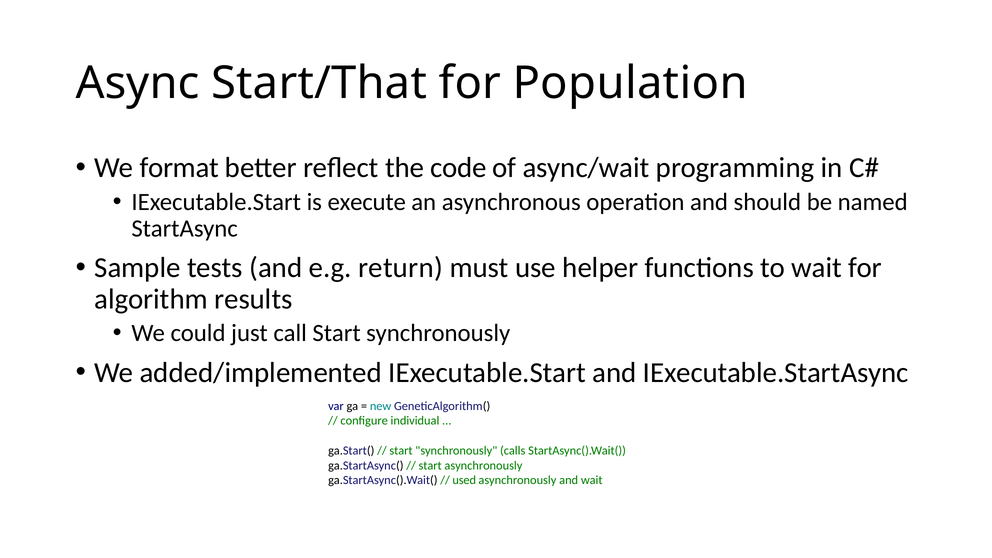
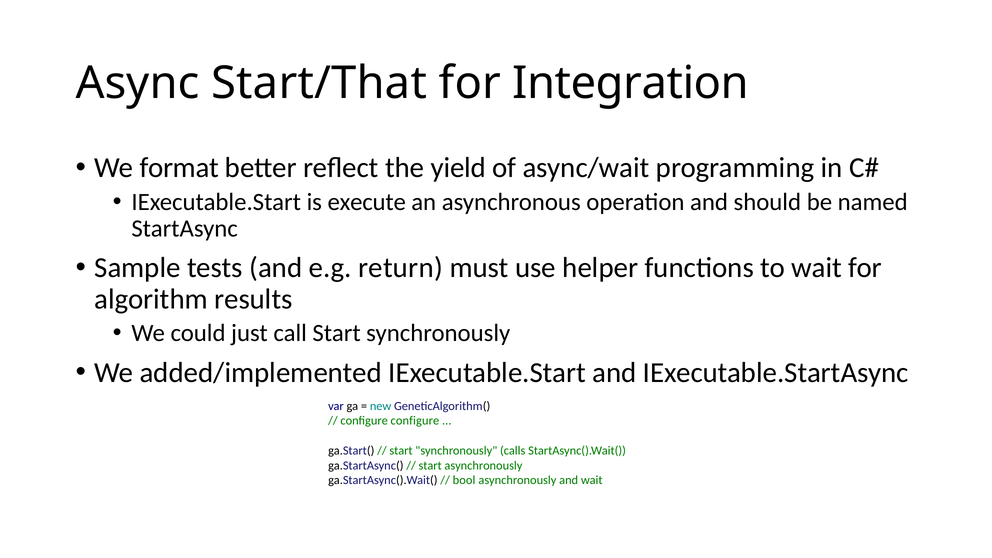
Population: Population -> Integration
code: code -> yield
configure individual: individual -> configure
used: used -> bool
